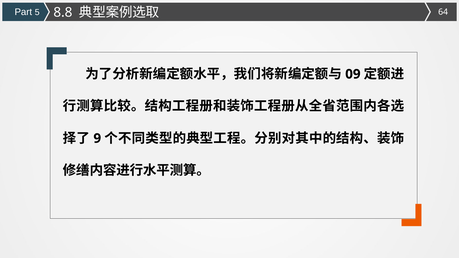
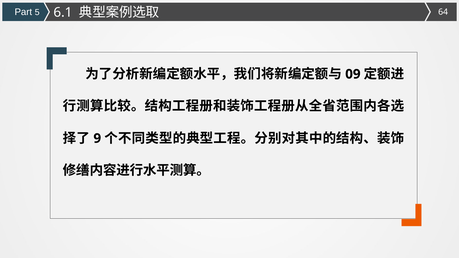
8.8: 8.8 -> 6.1
